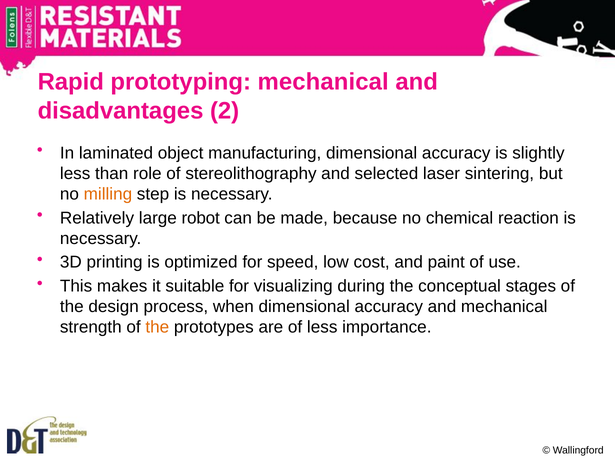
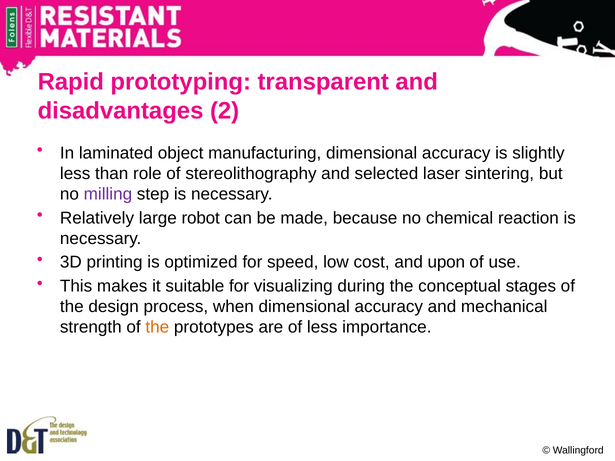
prototyping mechanical: mechanical -> transparent
milling colour: orange -> purple
paint: paint -> upon
